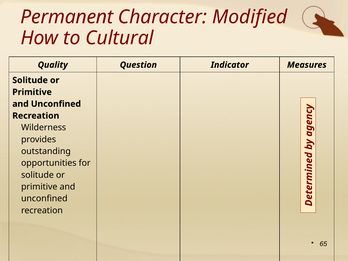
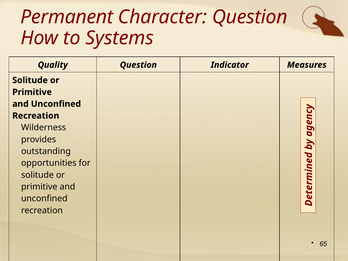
Character Modified: Modified -> Question
Cultural: Cultural -> Systems
